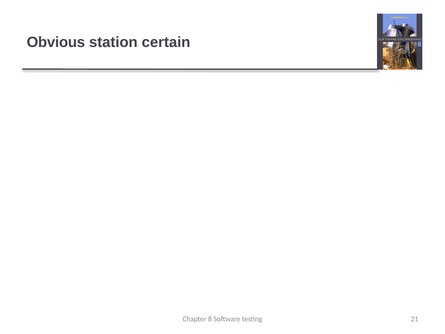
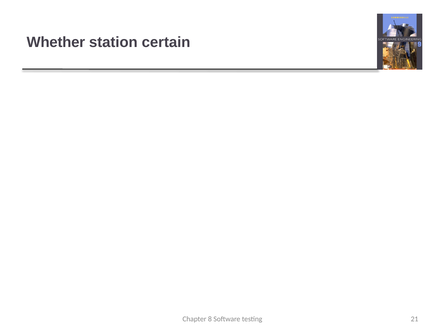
Obvious: Obvious -> Whether
